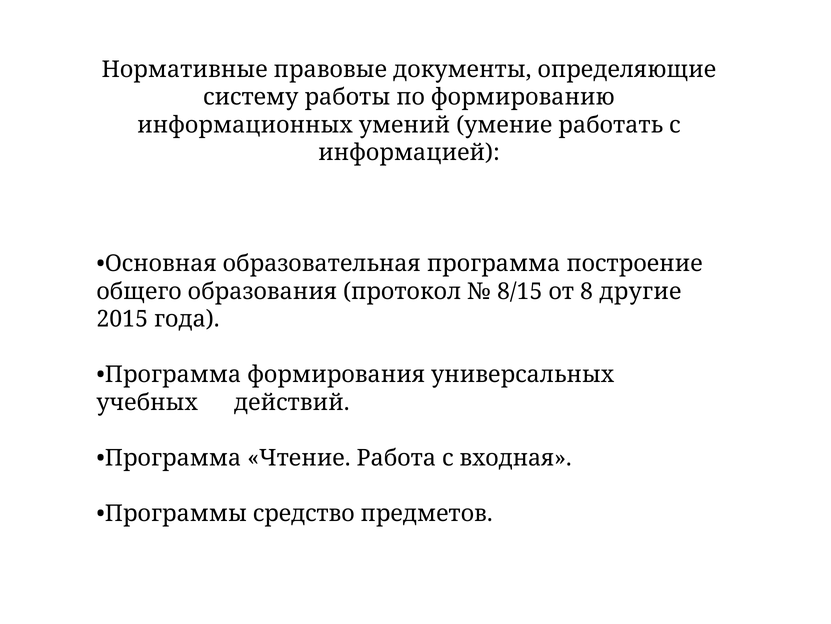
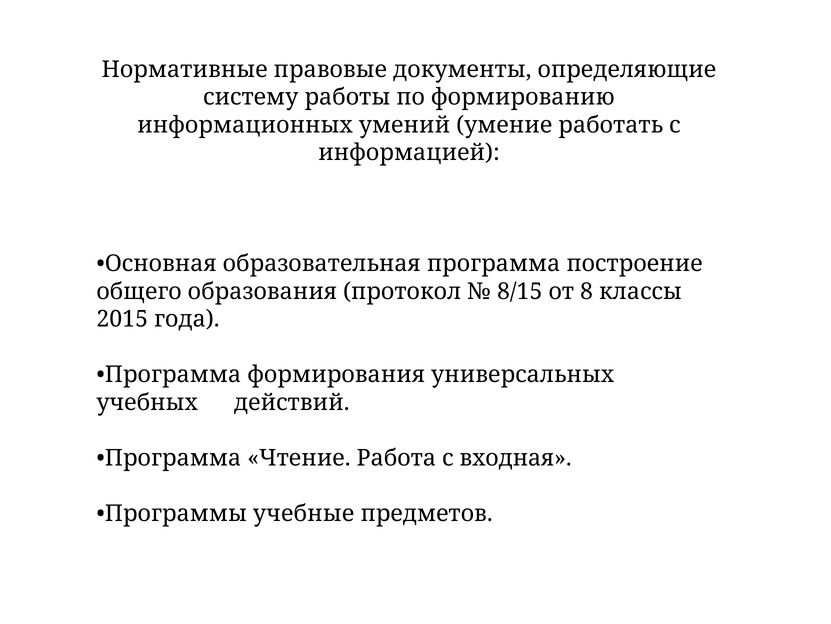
другие: другие -> классы
средство: средство -> учебные
